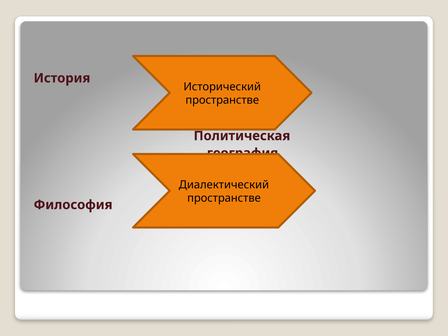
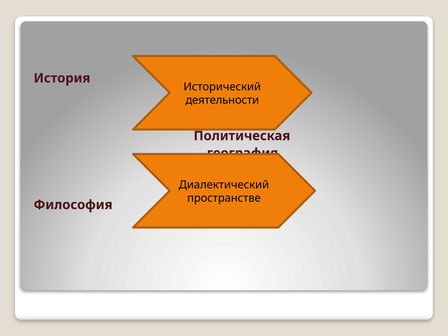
пространстве at (222, 100): пространстве -> деятельности
